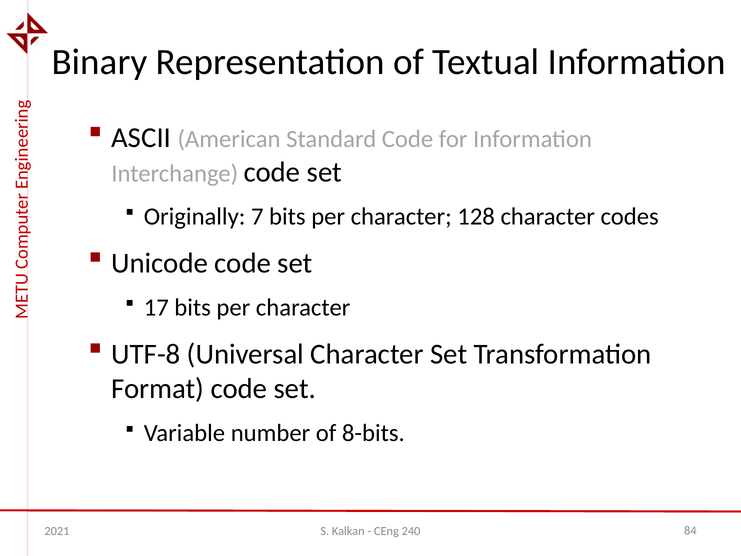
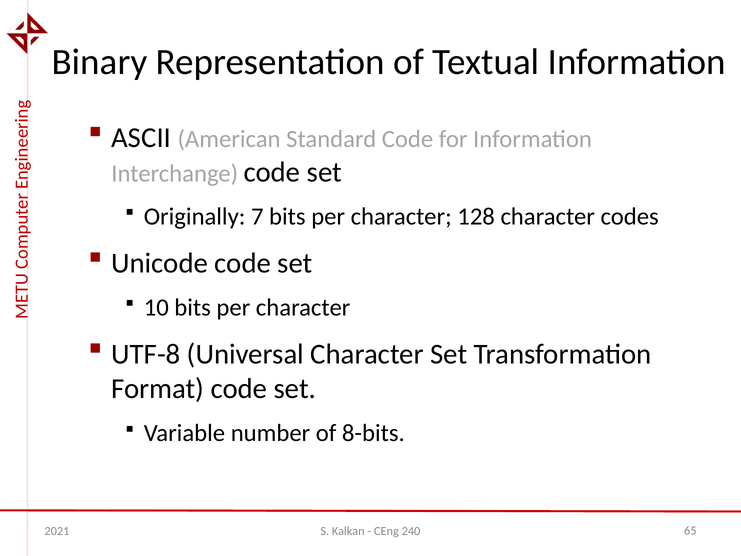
17: 17 -> 10
84: 84 -> 65
